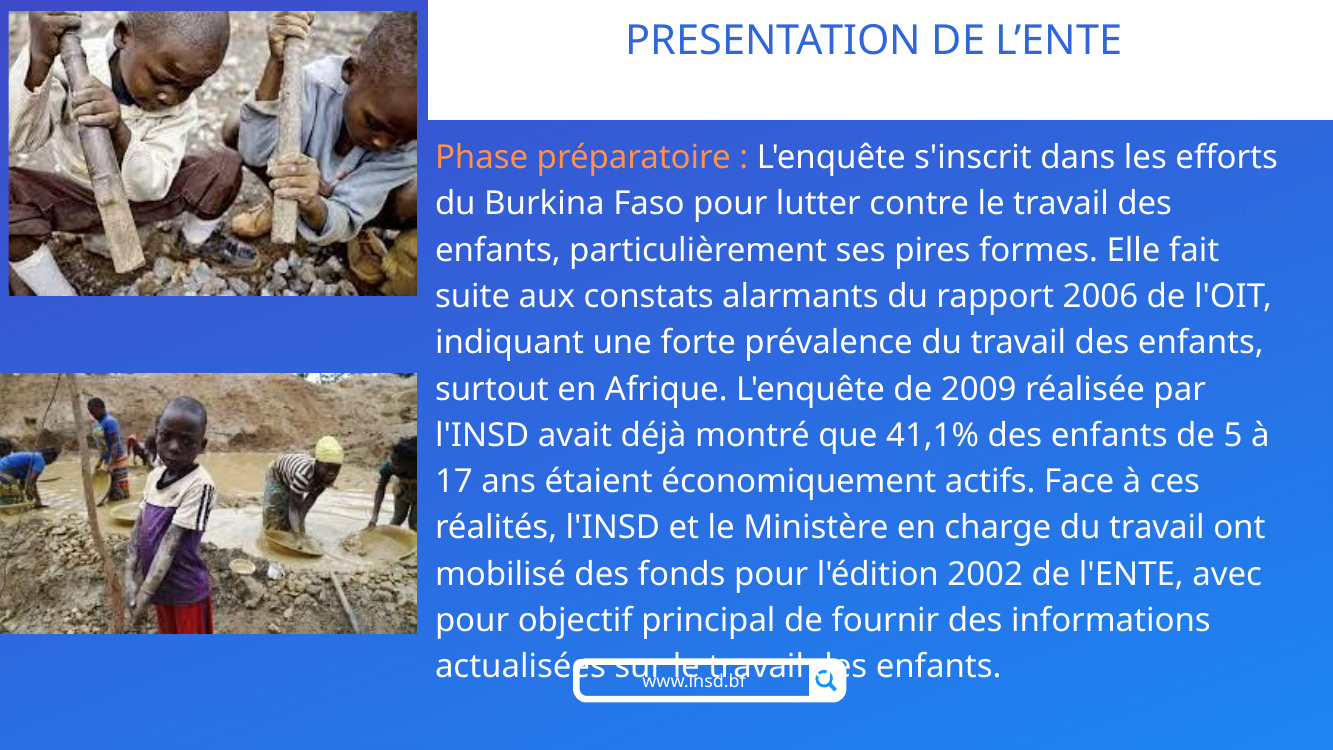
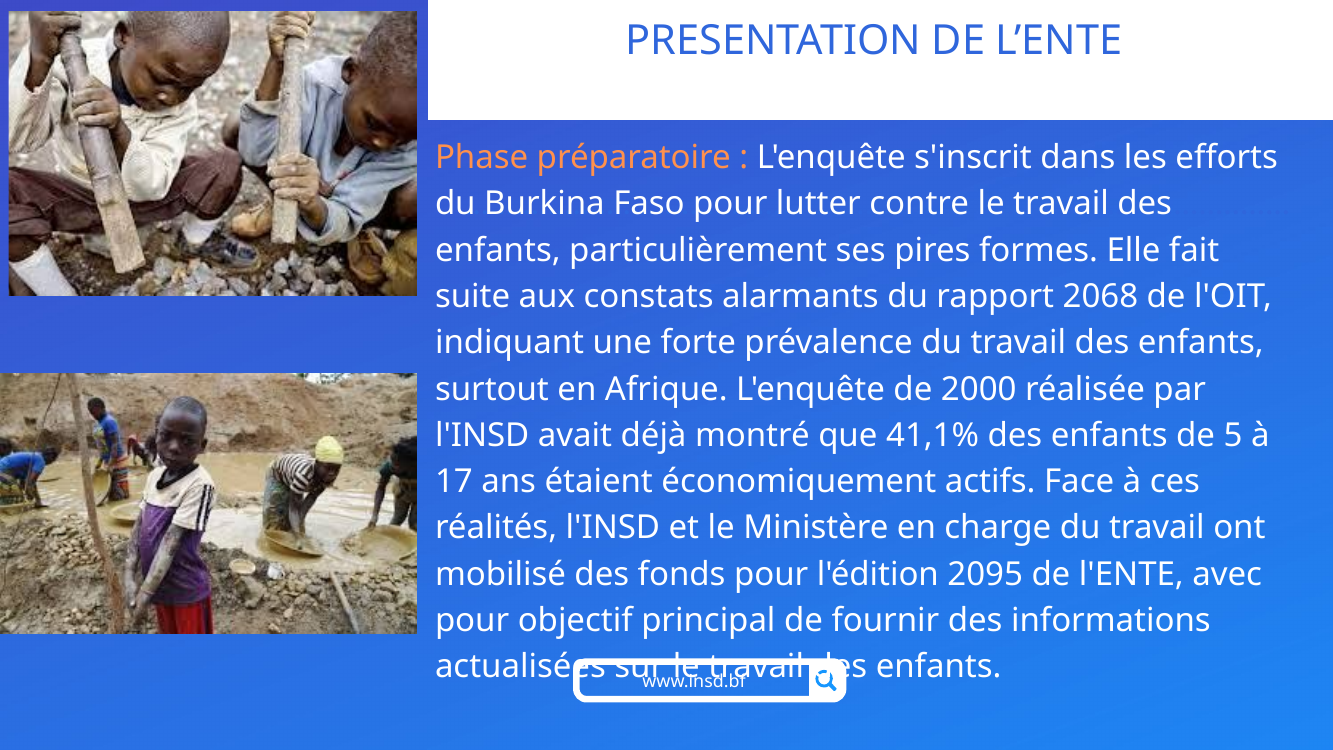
2006: 2006 -> 2068
2009: 2009 -> 2000
2002: 2002 -> 2095
